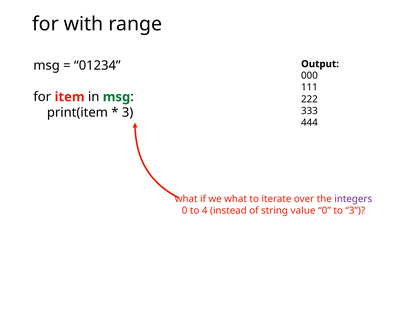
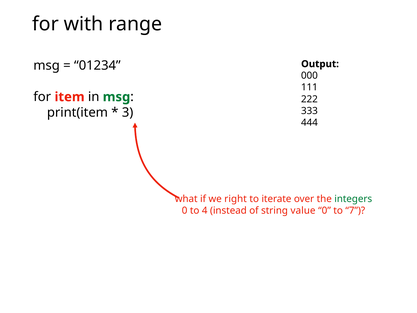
we what: what -> right
integers colour: purple -> green
to 3: 3 -> 7
